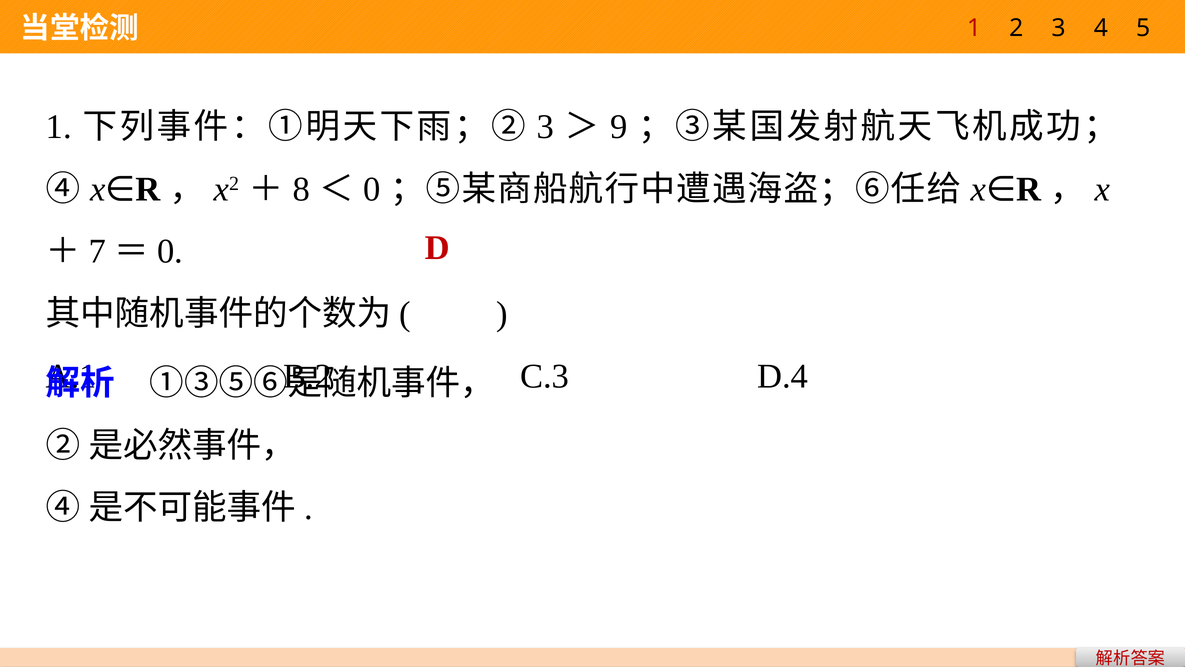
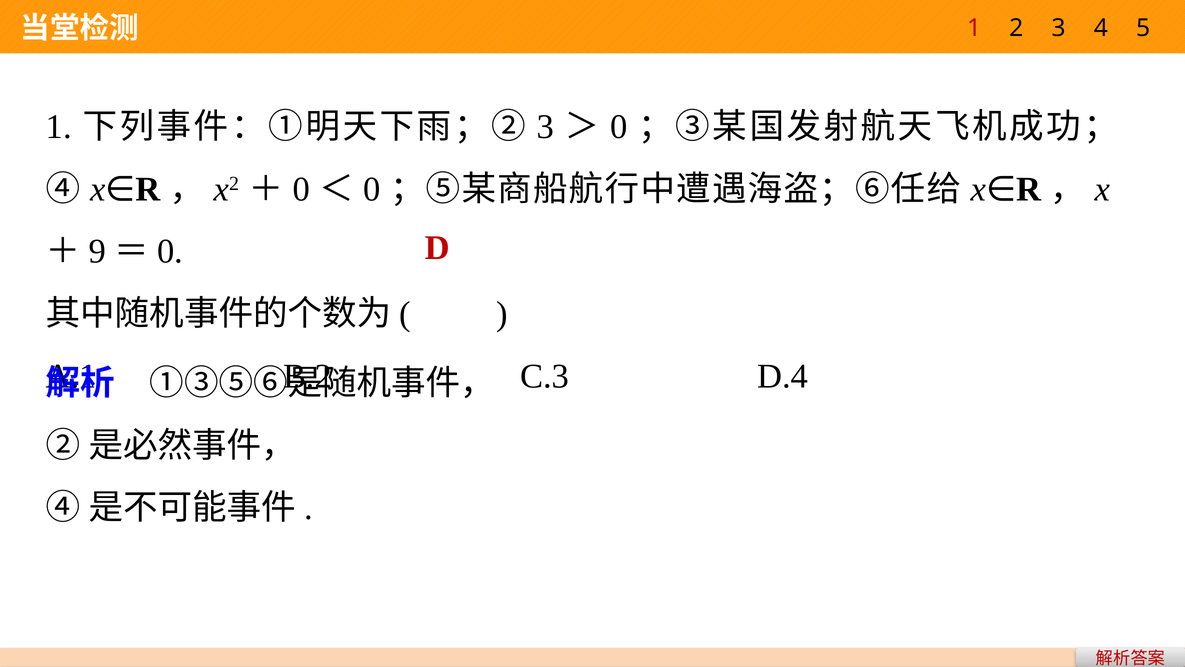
9 at (619, 127): 9 -> 0
8 at (301, 189): 8 -> 0
7: 7 -> 9
